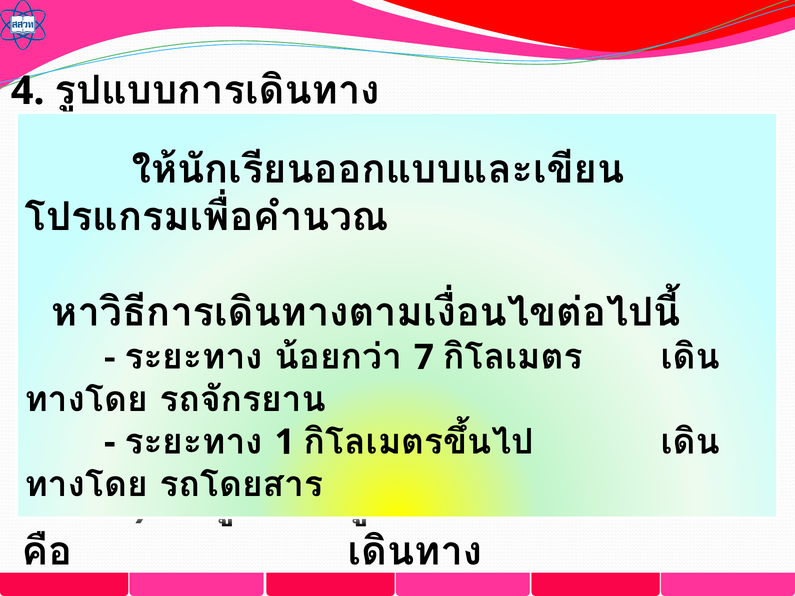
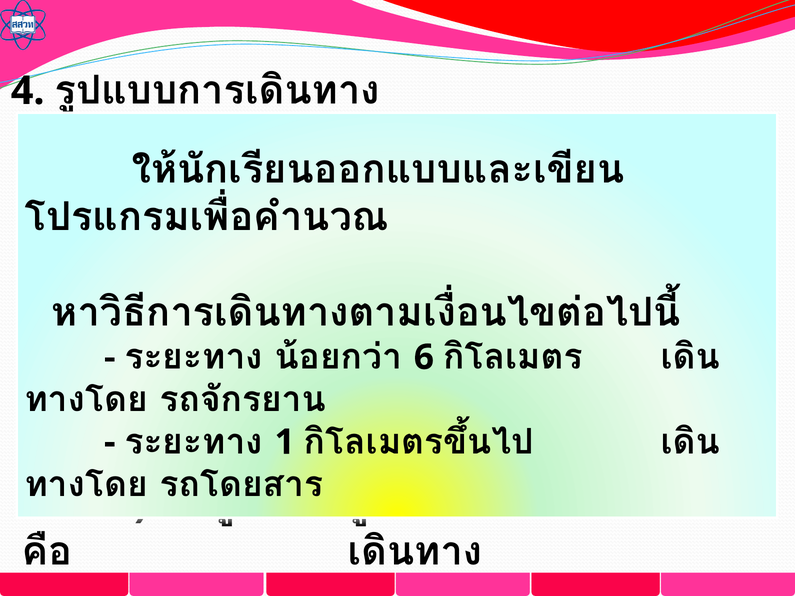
7: 7 -> 6
